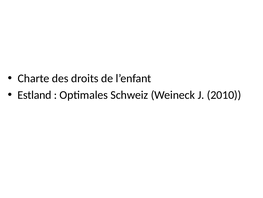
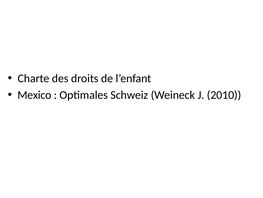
Estland: Estland -> Mexico
